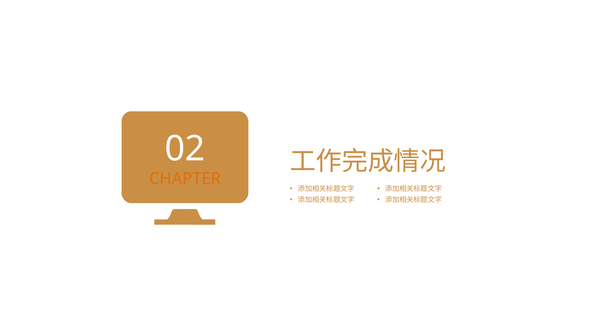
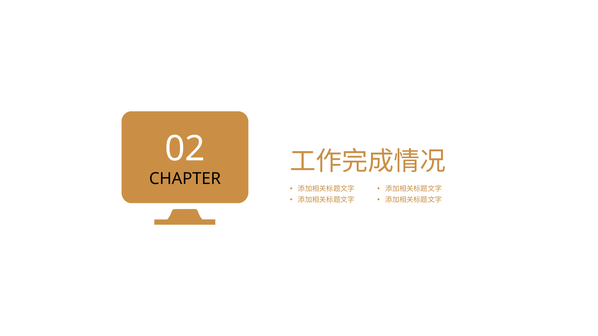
CHAPTER colour: orange -> black
